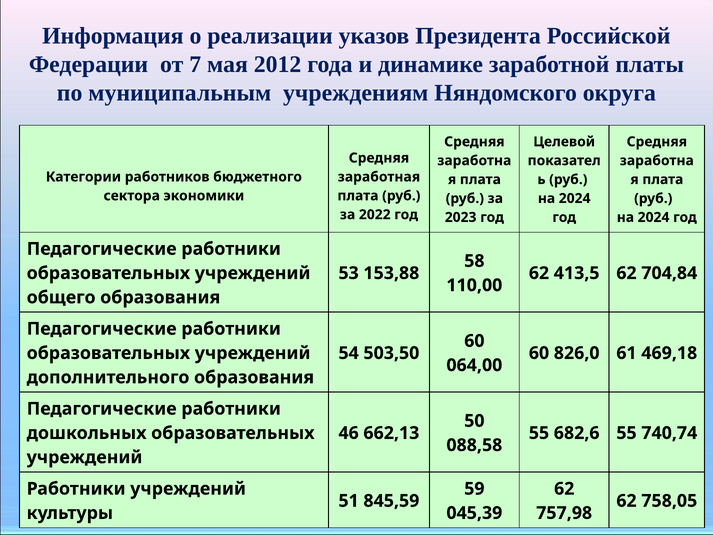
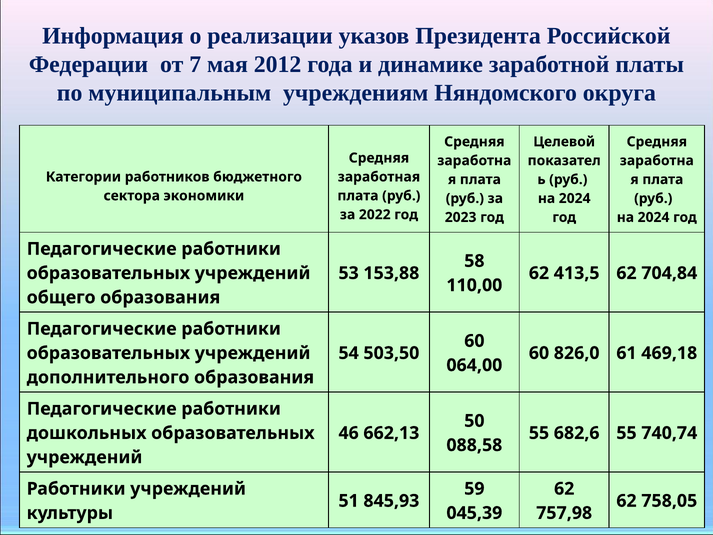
845,59: 845,59 -> 845,93
